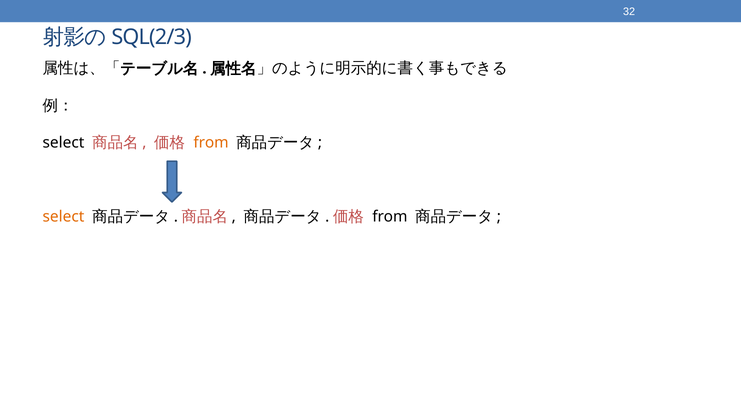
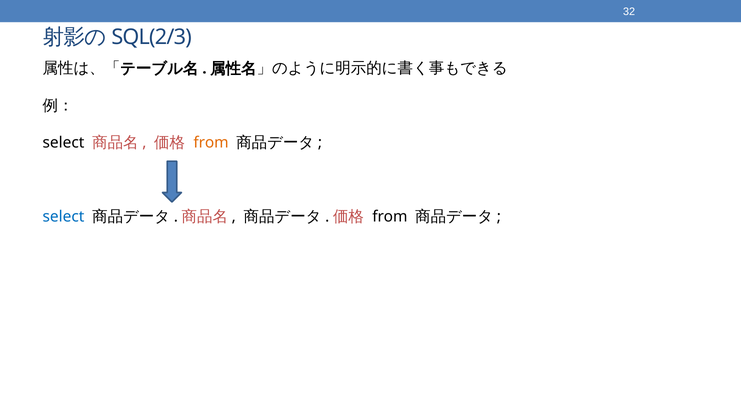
select at (63, 217) colour: orange -> blue
